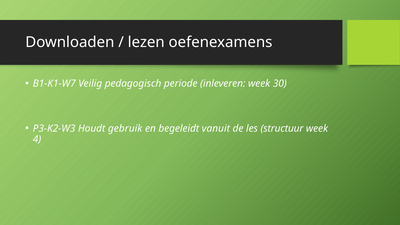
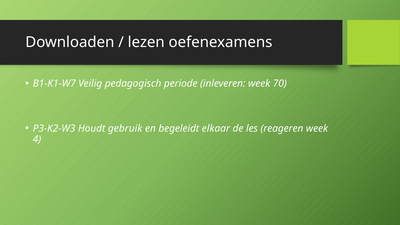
30: 30 -> 70
vanuit: vanuit -> elkaar
structuur: structuur -> reageren
